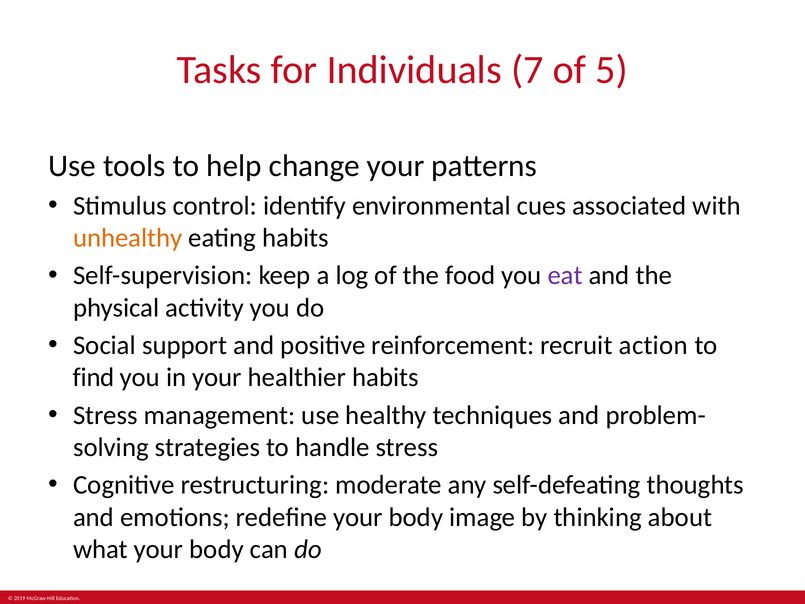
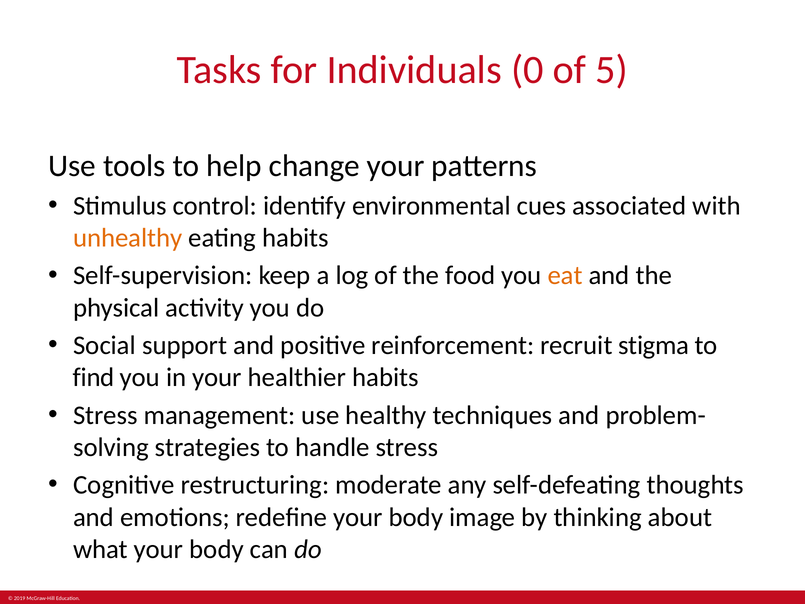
7: 7 -> 0
eat colour: purple -> orange
action: action -> stigma
